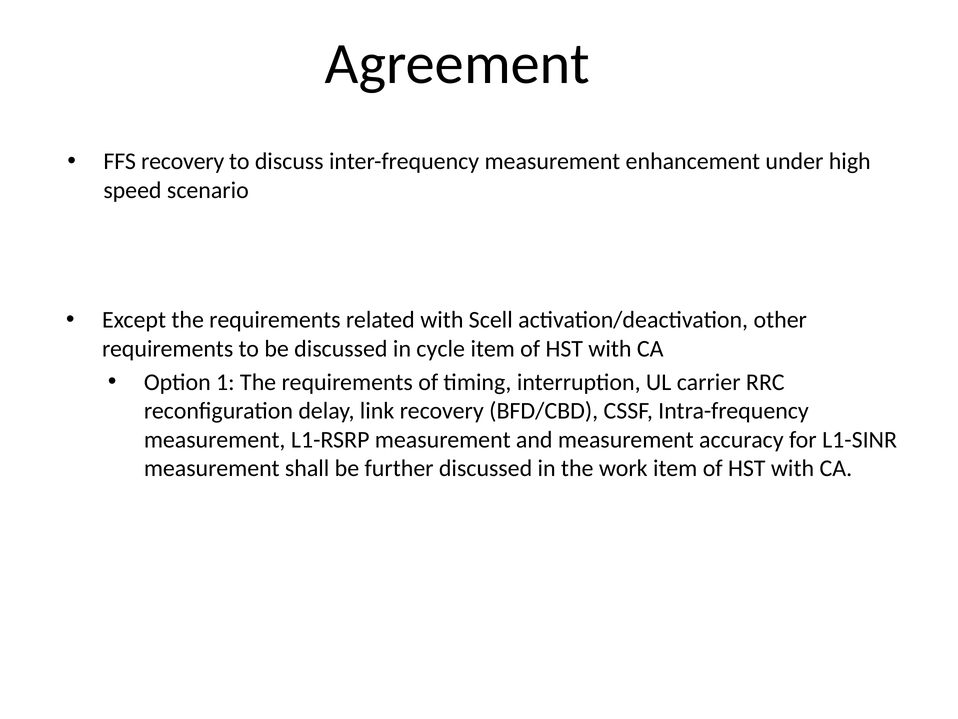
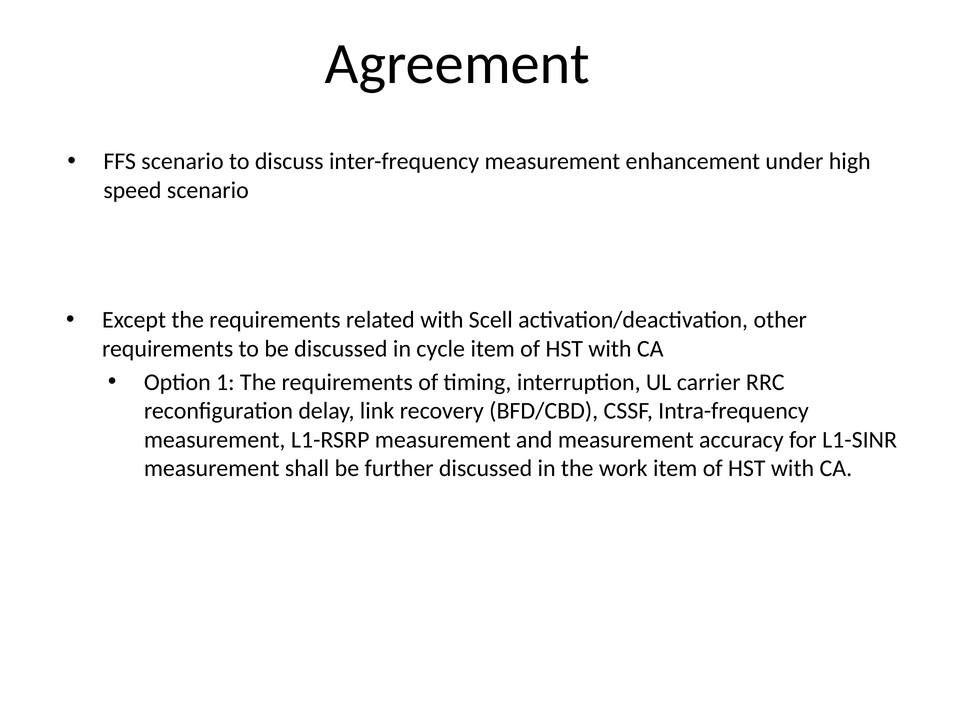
FFS recovery: recovery -> scenario
